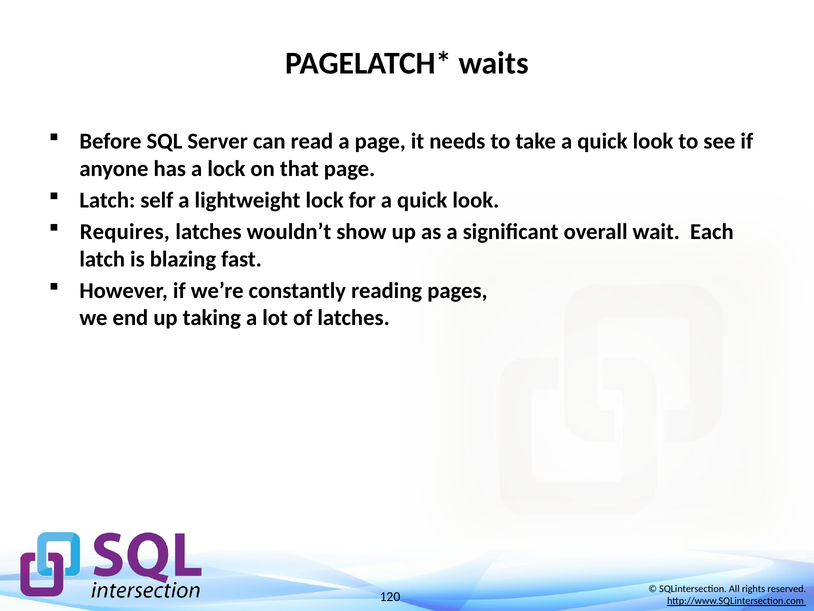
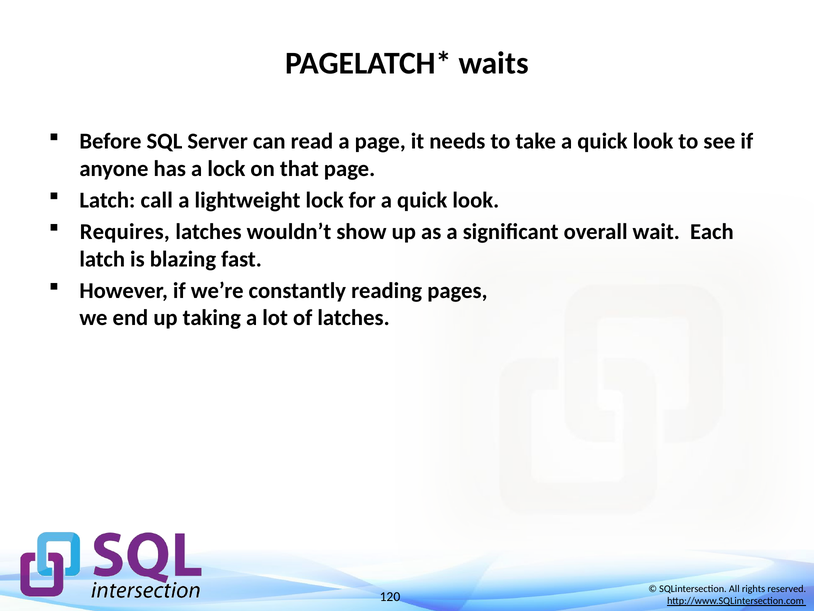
self: self -> call
